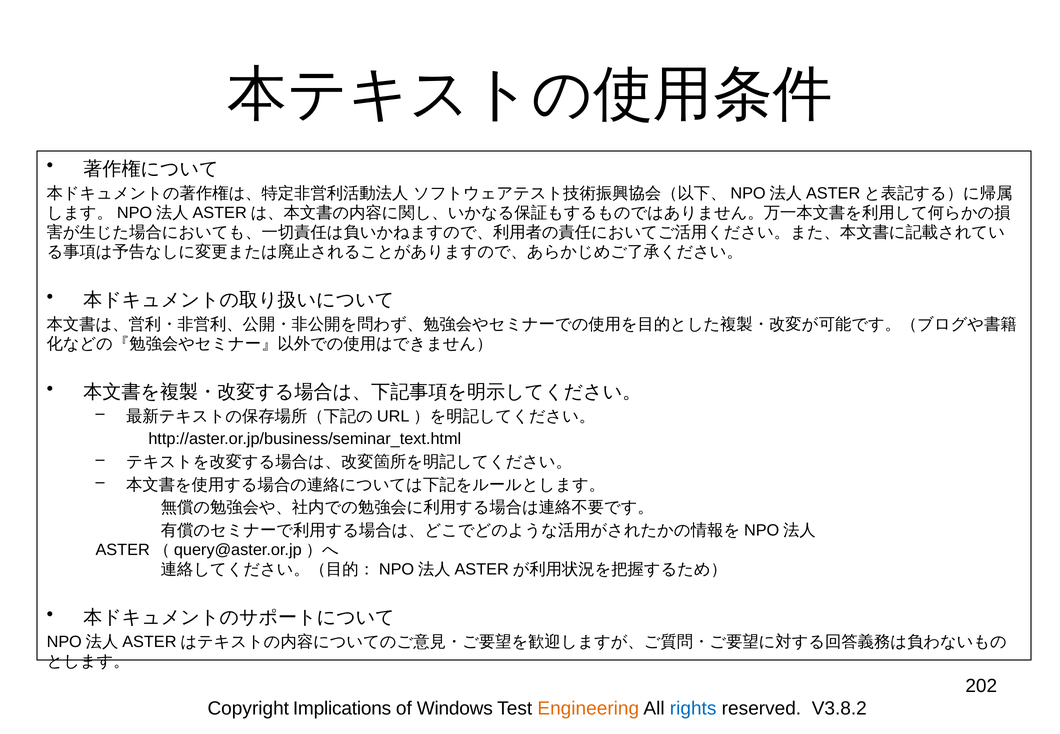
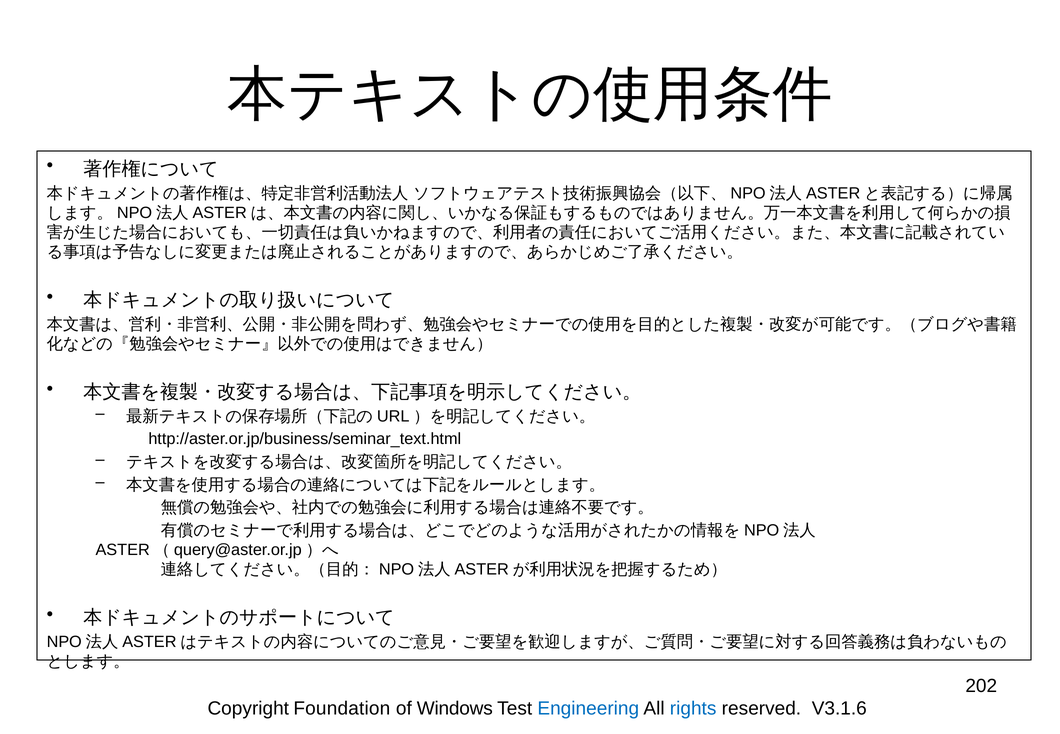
Implications: Implications -> Foundation
Engineering colour: orange -> blue
V3.8.2: V3.8.2 -> V3.1.6
